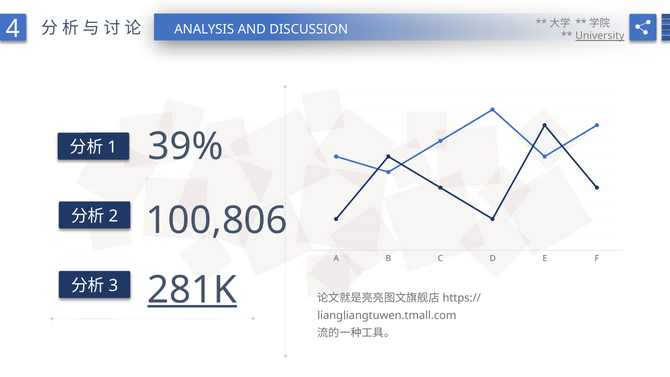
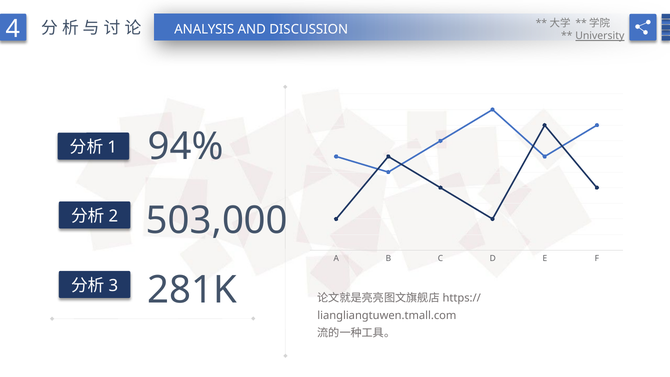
39%: 39% -> 94%
100,806: 100,806 -> 503,000
281K underline: present -> none
